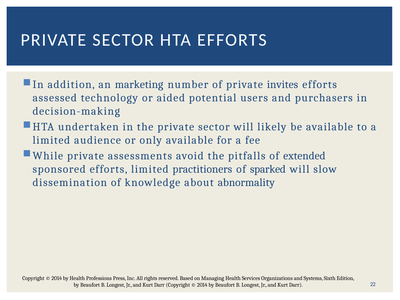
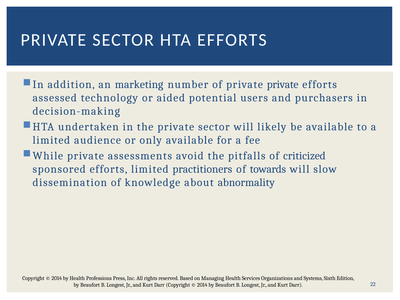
private invites: invites -> private
extended: extended -> criticized
sparked: sparked -> towards
